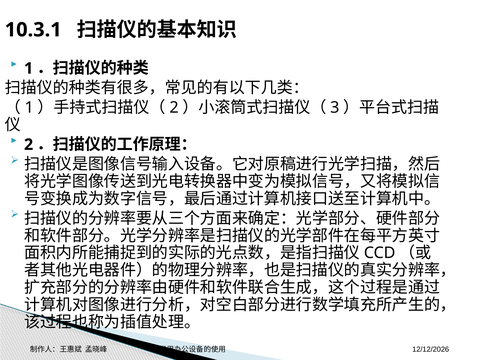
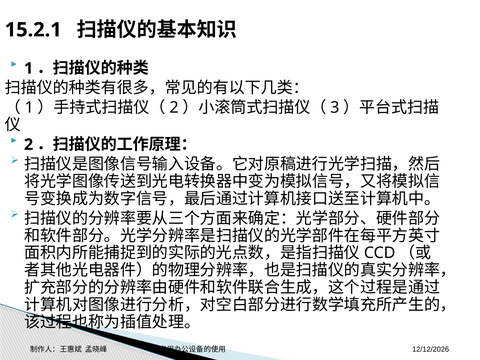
10.3.1: 10.3.1 -> 15.2.1
